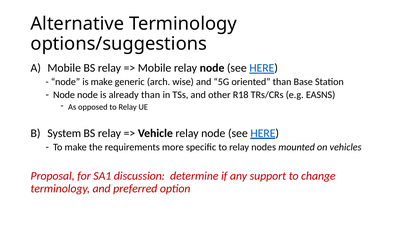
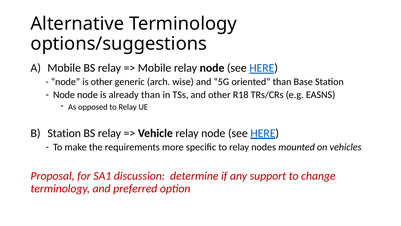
is make: make -> other
System at (64, 133): System -> Station
